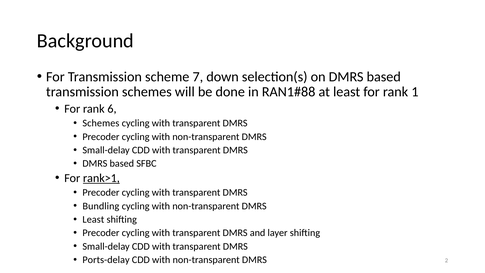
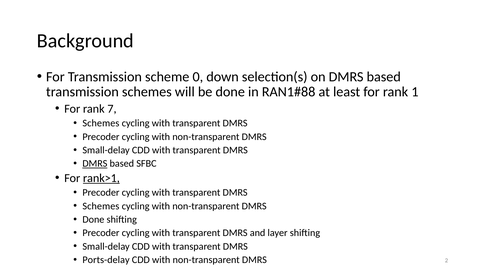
7: 7 -> 0
6: 6 -> 7
DMRS at (95, 163) underline: none -> present
Bundling at (101, 206): Bundling -> Schemes
Least at (93, 219): Least -> Done
